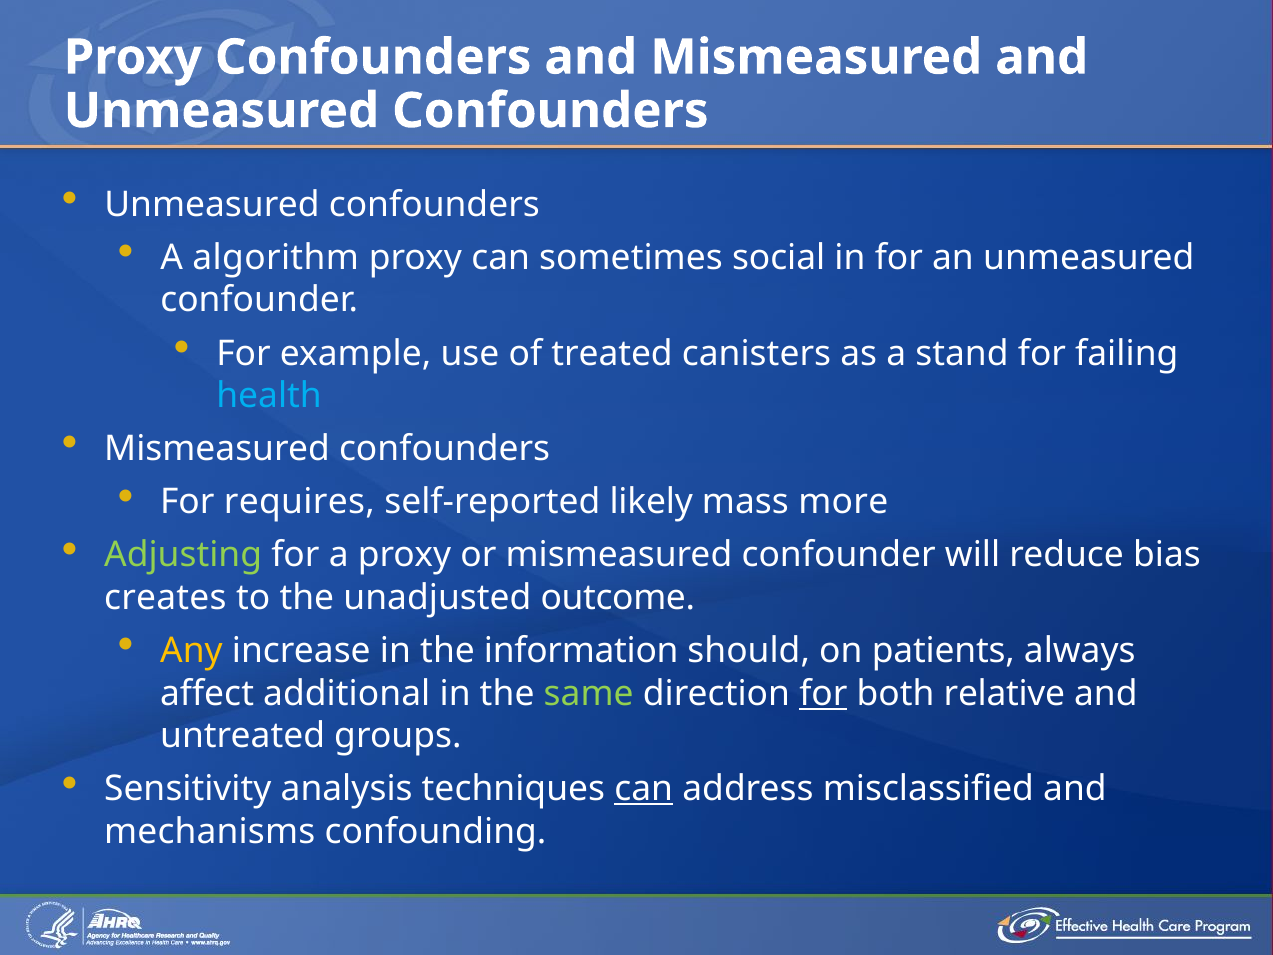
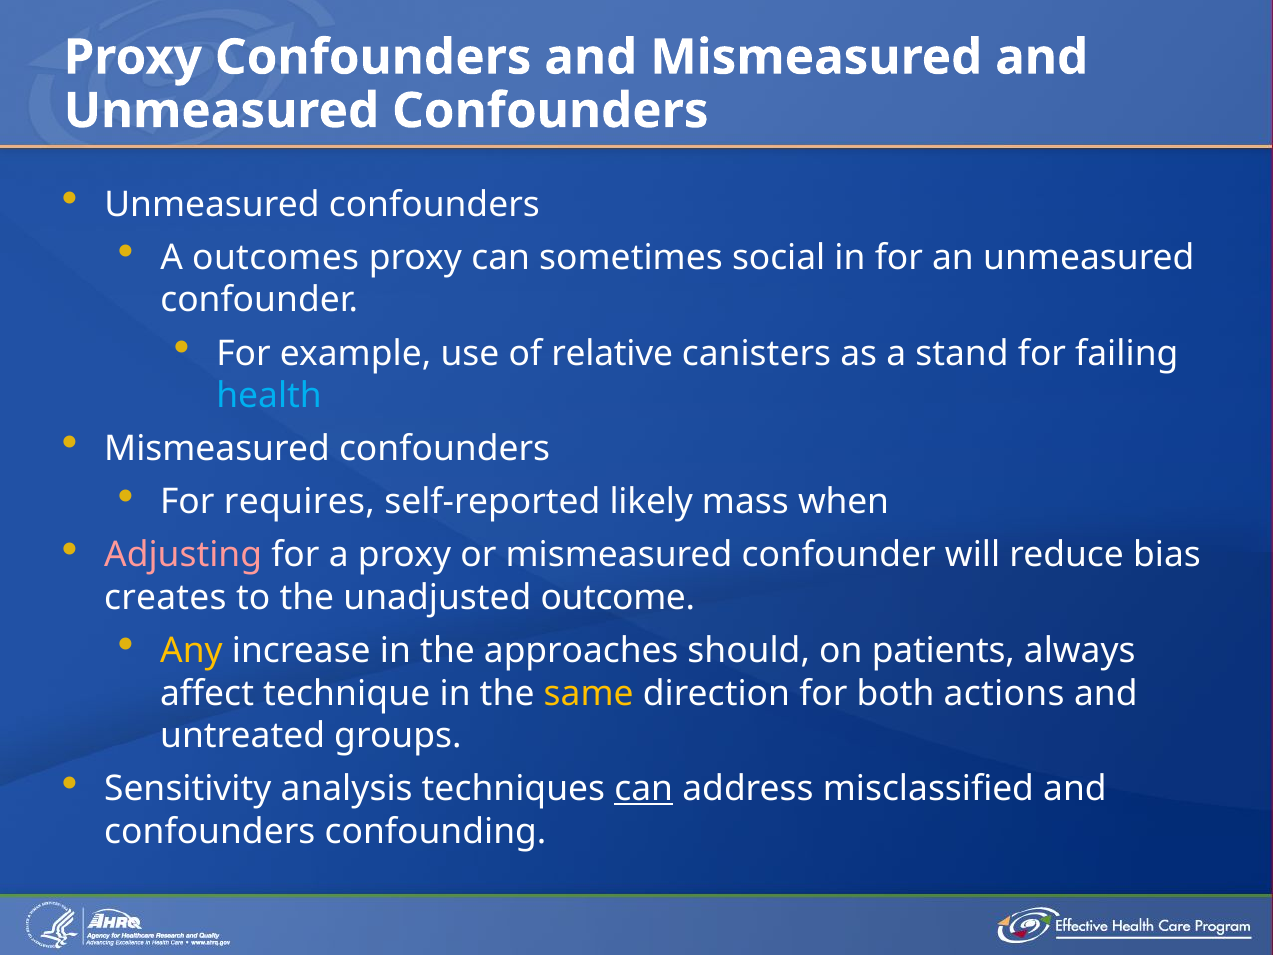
algorithm: algorithm -> outcomes
treated: treated -> relative
more: more -> when
Adjusting colour: light green -> pink
information: information -> approaches
additional: additional -> technique
same colour: light green -> yellow
for at (823, 693) underline: present -> none
relative: relative -> actions
mechanisms at (210, 831): mechanisms -> confounders
